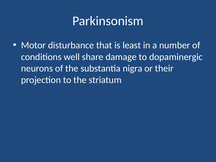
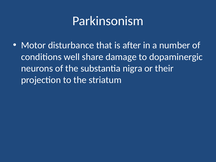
least: least -> after
